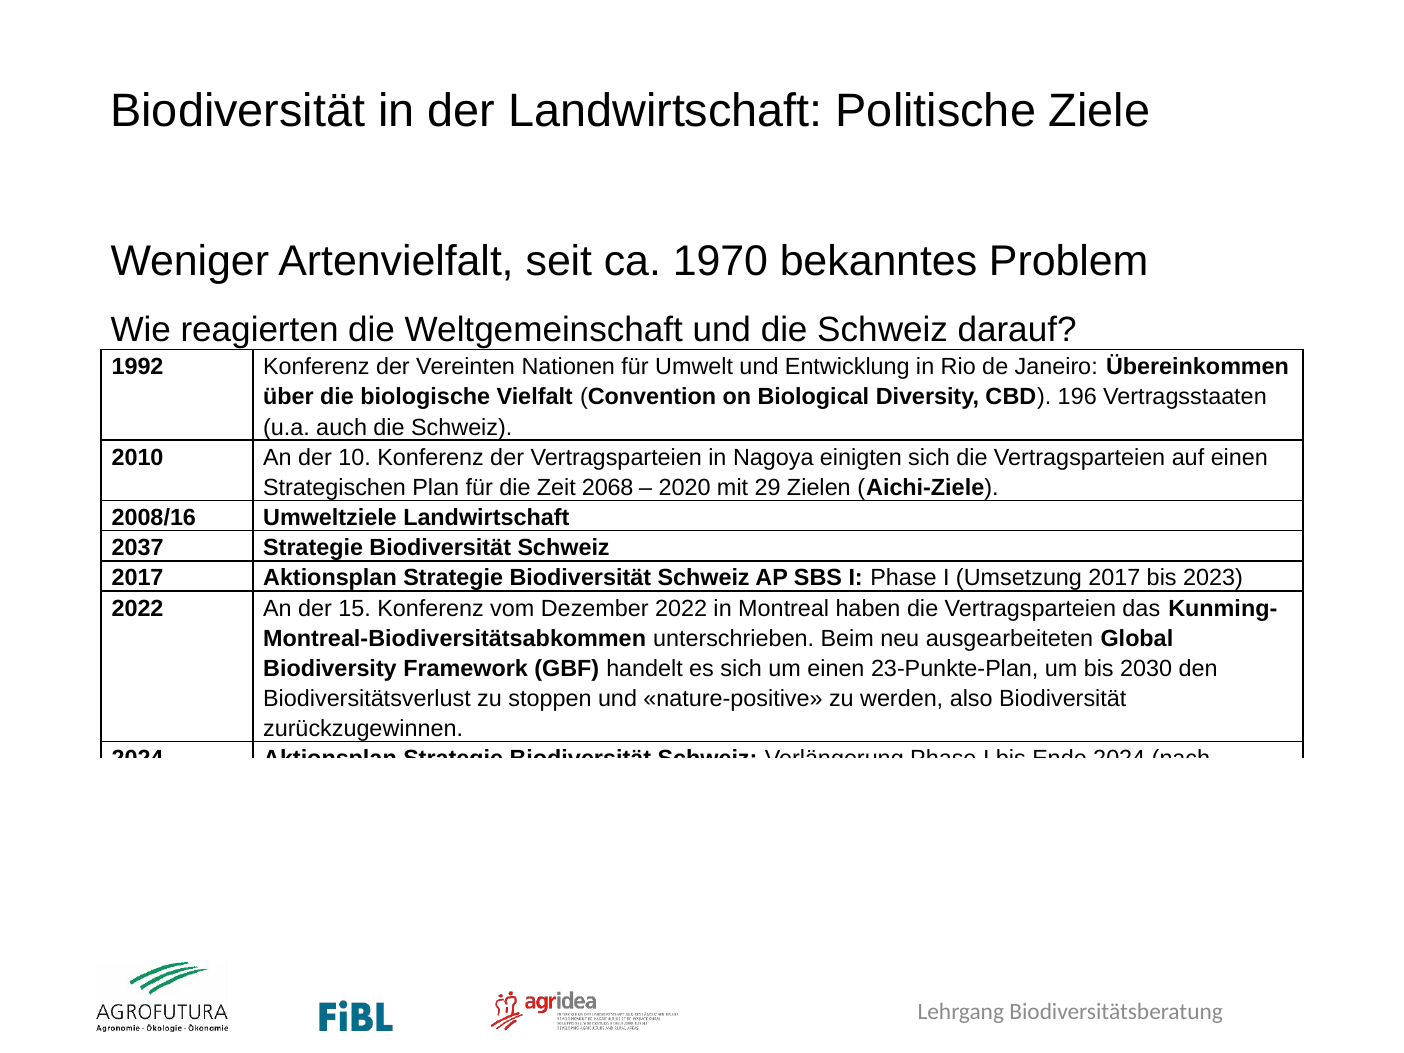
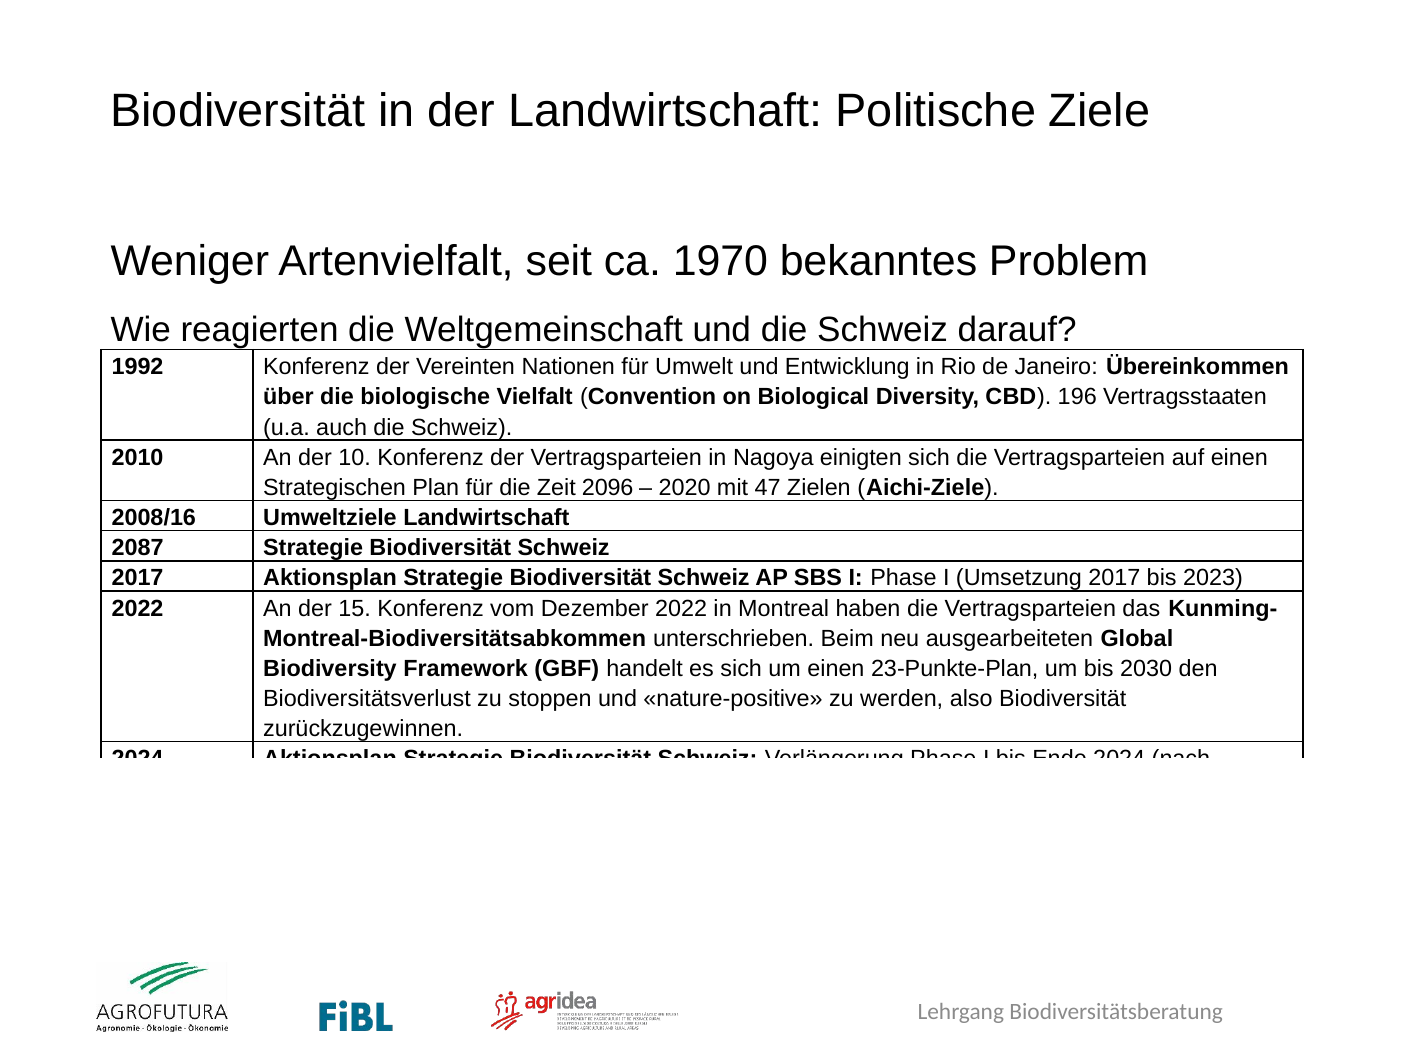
2068: 2068 -> 2096
29: 29 -> 47
2037: 2037 -> 2087
